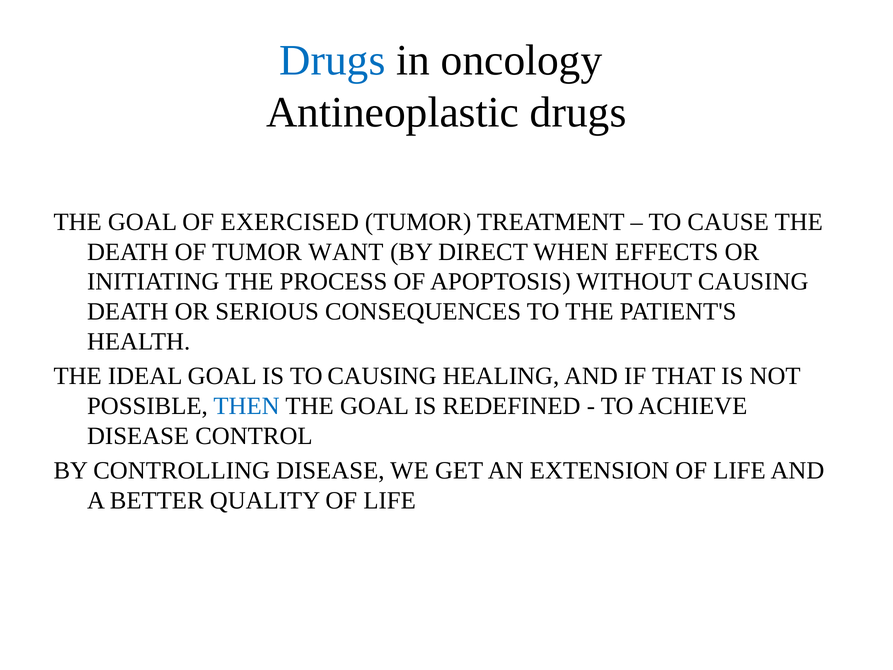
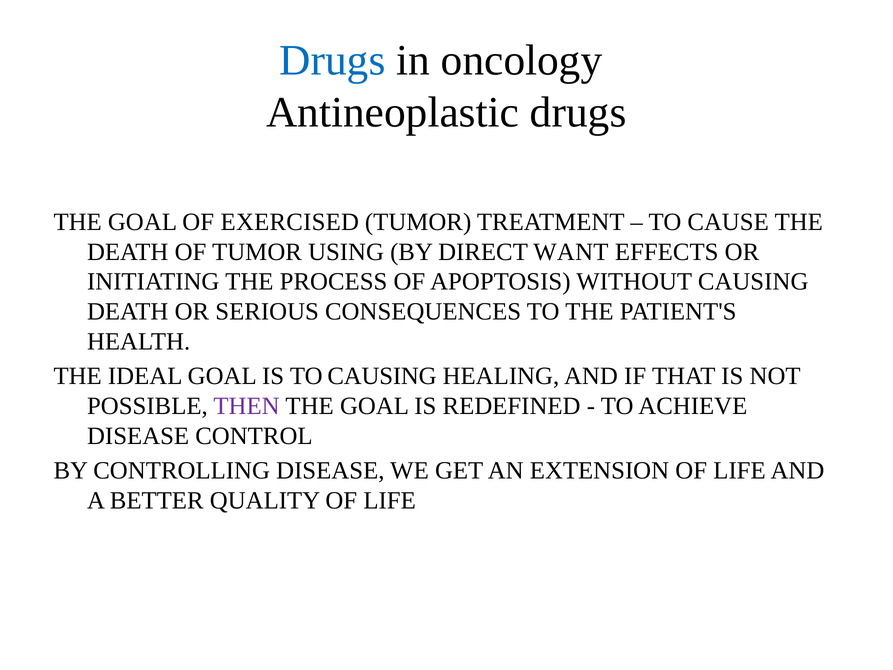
WANT: WANT -> USING
WHEN: WHEN -> WANT
THEN colour: blue -> purple
